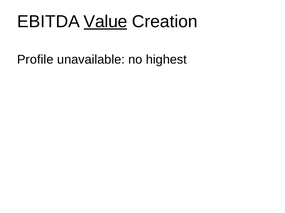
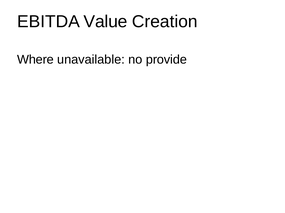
Value underline: present -> none
Profile: Profile -> Where
highest: highest -> provide
